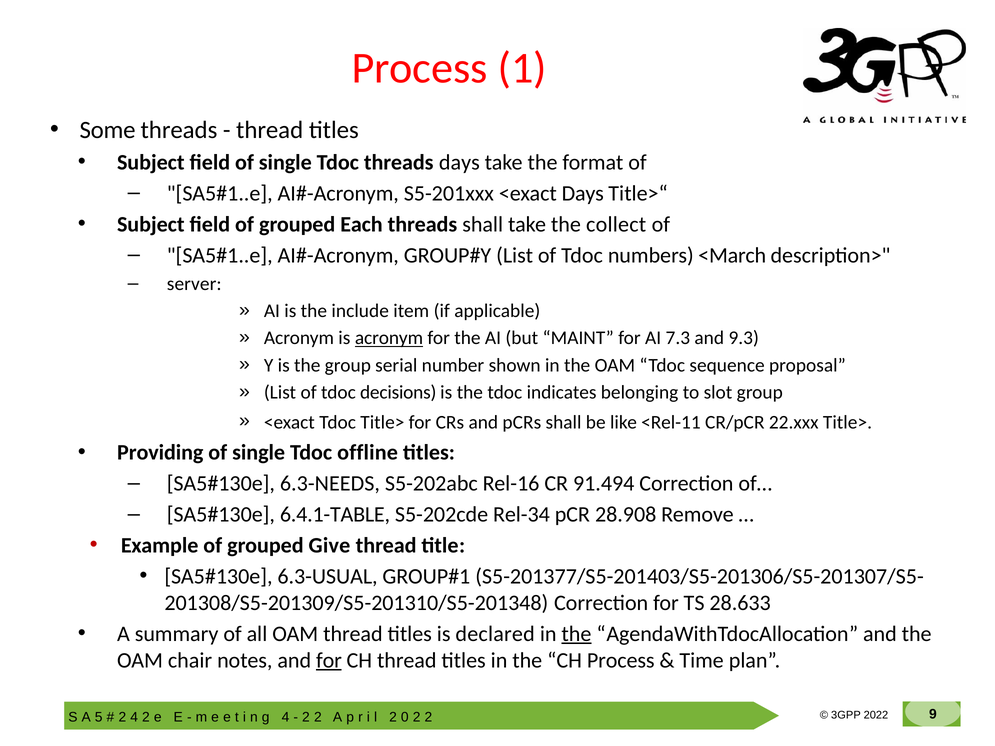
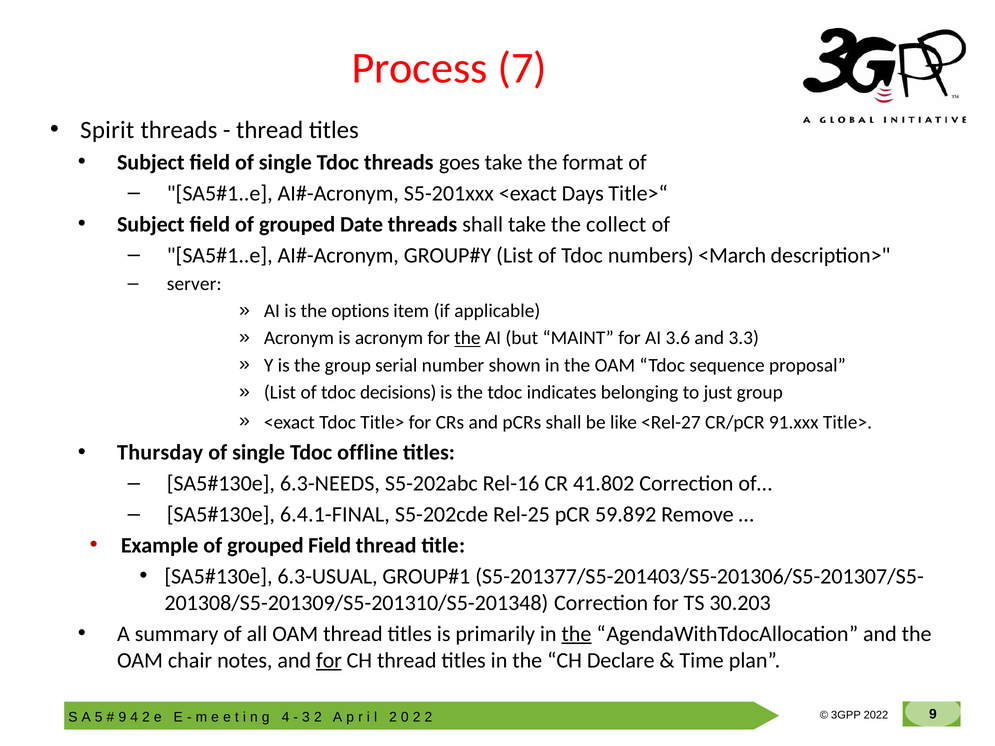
1: 1 -> 7
Some: Some -> Spirit
threads days: days -> goes
Each: Each -> Date
include: include -> options
acronym at (389, 338) underline: present -> none
the at (467, 338) underline: none -> present
7.3: 7.3 -> 3.6
9.3: 9.3 -> 3.3
slot: slot -> just
<Rel-11: <Rel-11 -> <Rel-27
22.xxx: 22.xxx -> 91.xxx
Providing: Providing -> Thursday
91.494: 91.494 -> 41.802
6.4.1-TABLE: 6.4.1-TABLE -> 6.4.1-FINAL
Rel-34: Rel-34 -> Rel-25
28.908: 28.908 -> 59.892
grouped Give: Give -> Field
28.633: 28.633 -> 30.203
declared: declared -> primarily
CH Process: Process -> Declare
2 at (122, 718): 2 -> 9
2 at (306, 718): 2 -> 3
